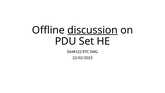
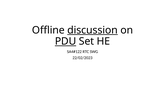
PDU underline: none -> present
